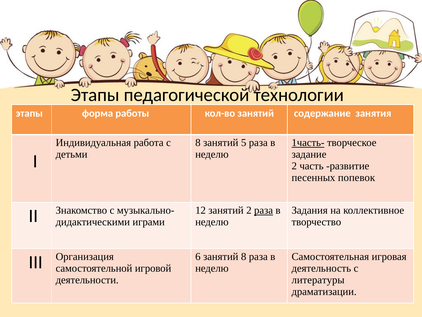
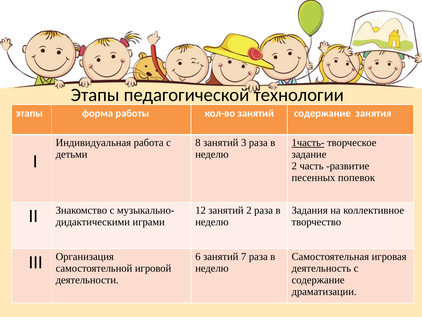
5: 5 -> 3
раза at (264, 210) underline: present -> none
занятий 8: 8 -> 7
литературы at (318, 280): литературы -> содержание
